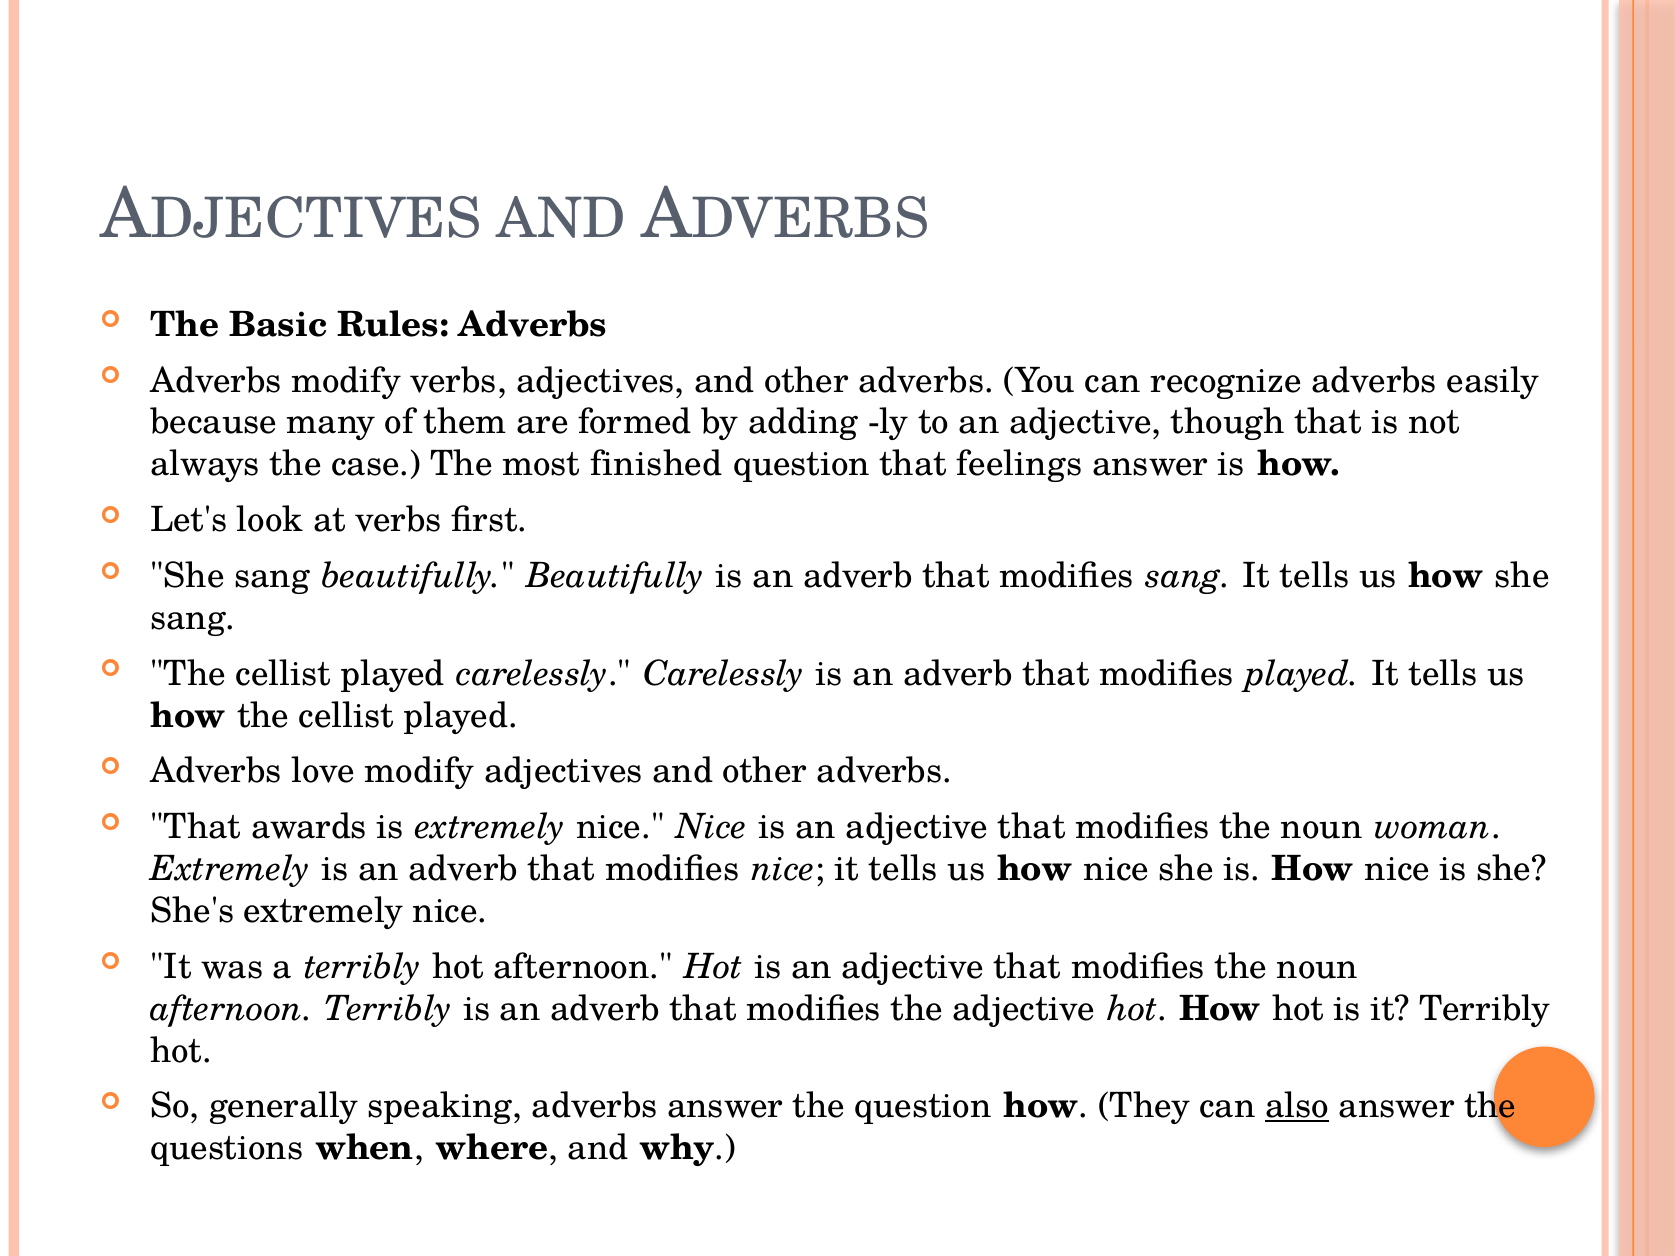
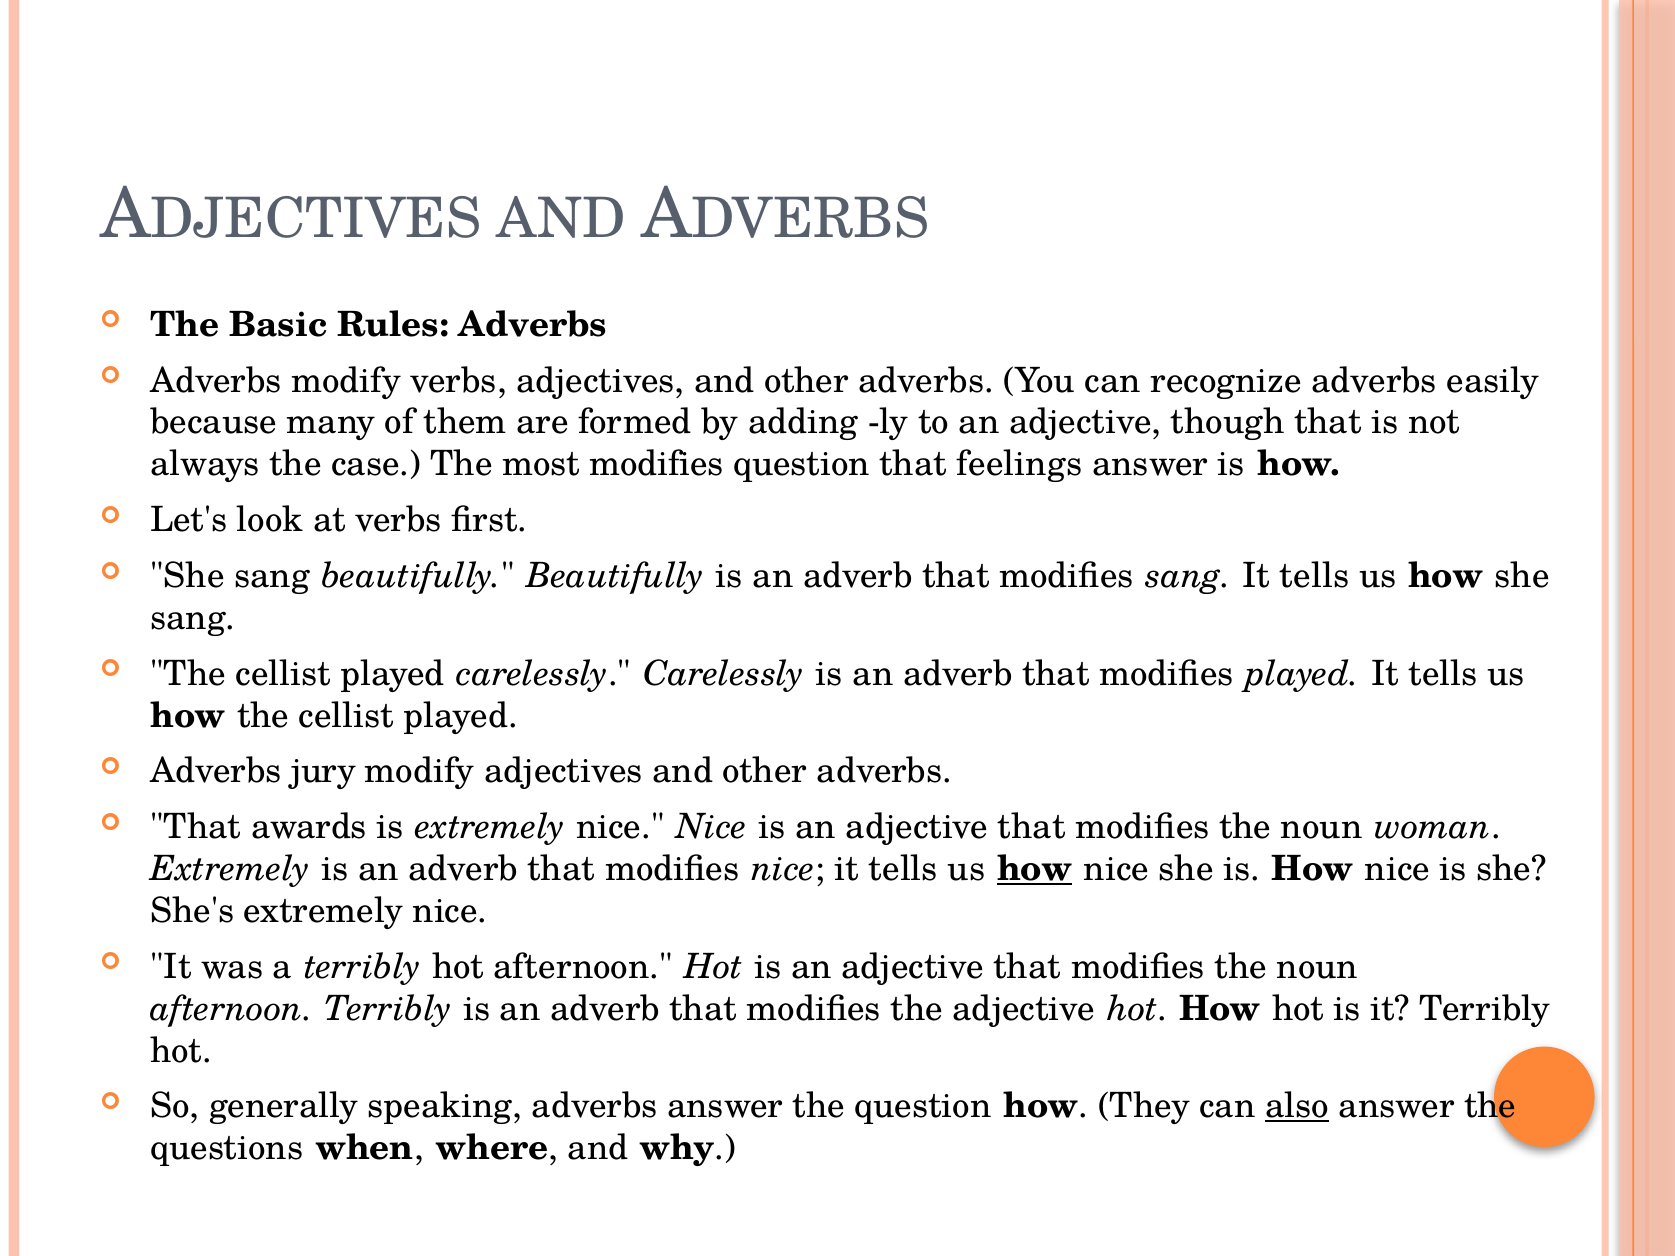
most finished: finished -> modifies
love: love -> jury
how at (1035, 869) underline: none -> present
